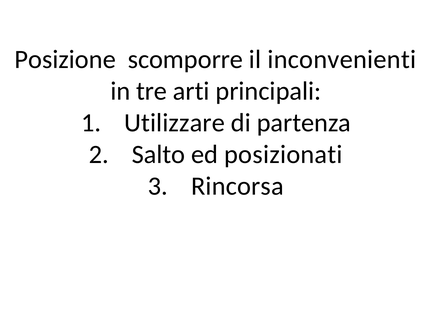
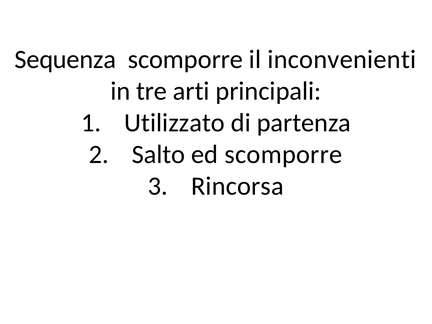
Posizione: Posizione -> Sequenza
Utilizzare: Utilizzare -> Utilizzato
ed posizionati: posizionati -> scomporre
